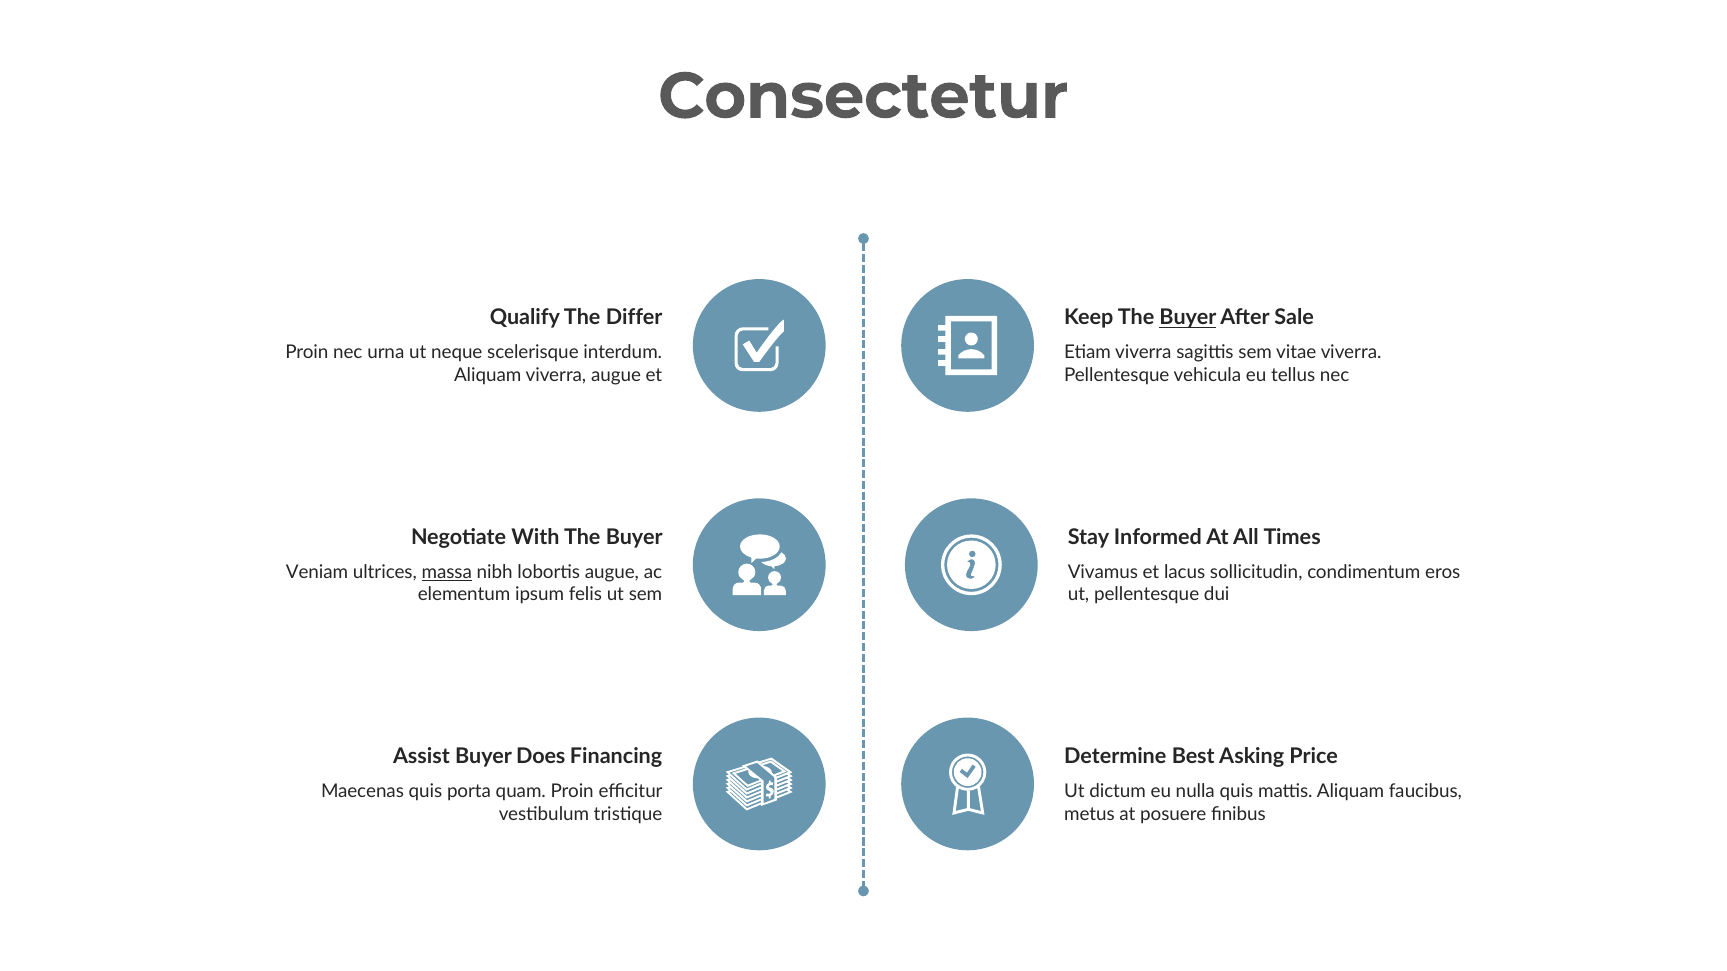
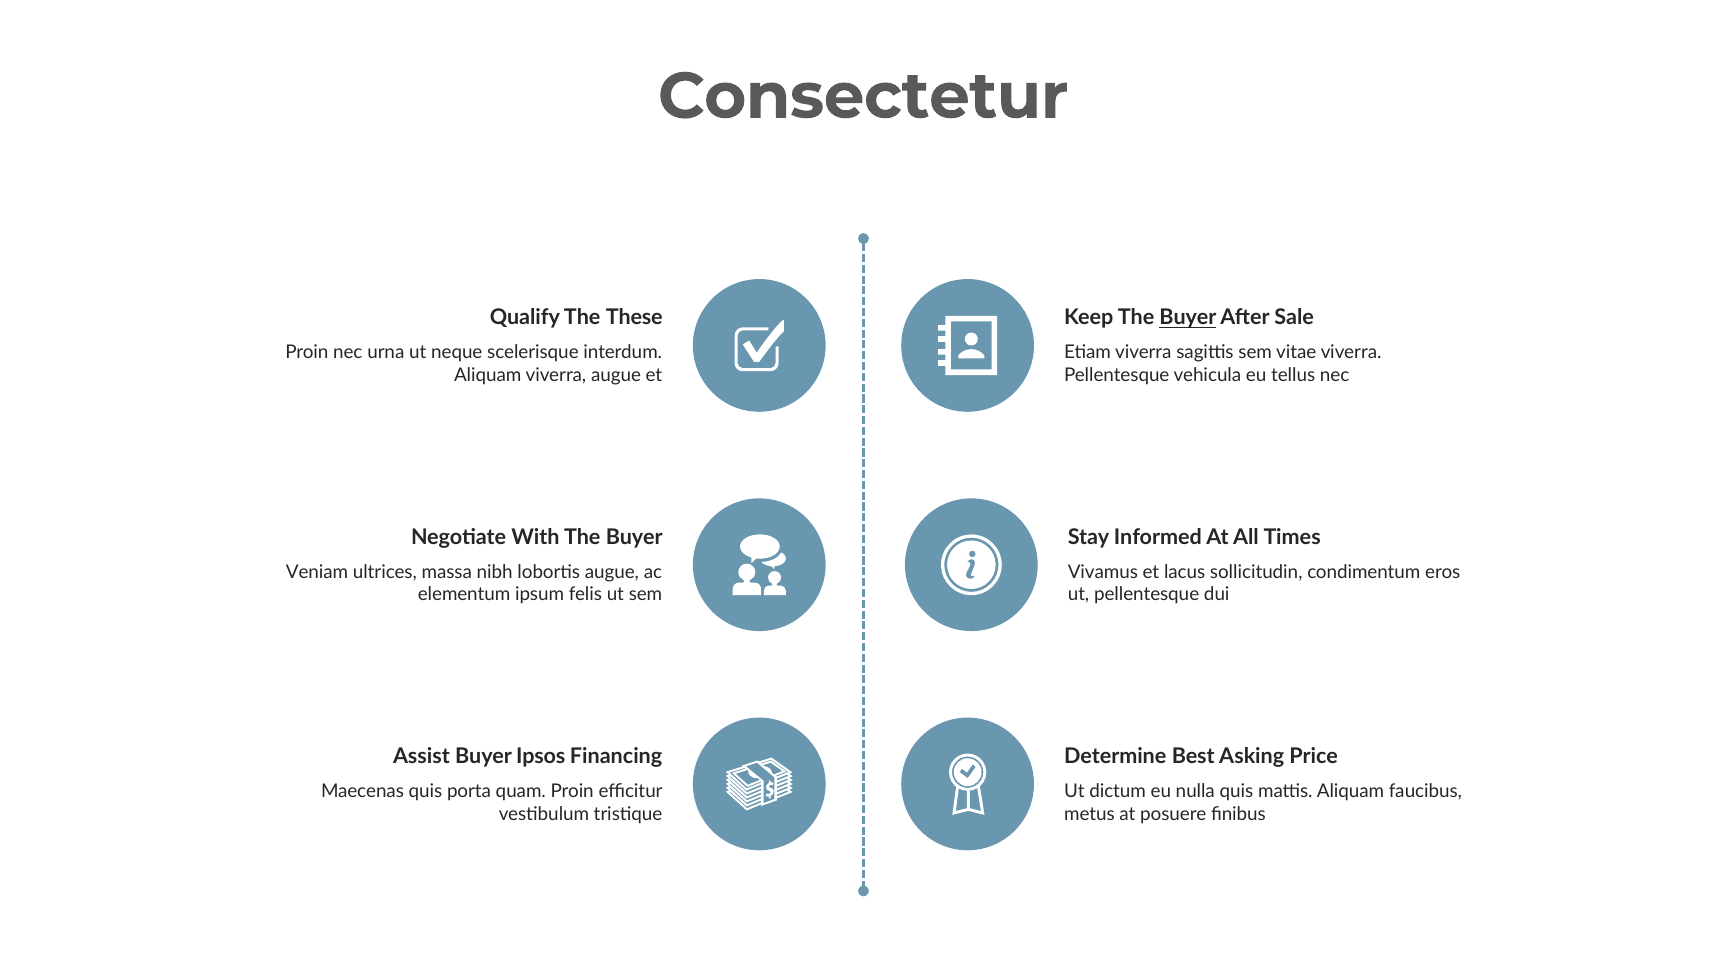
Differ: Differ -> These
massa underline: present -> none
Does: Does -> Ipsos
